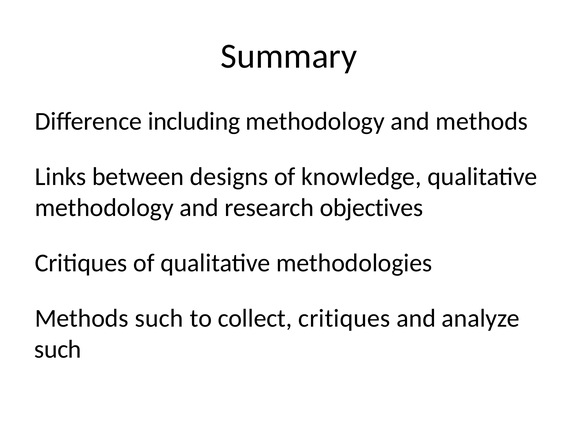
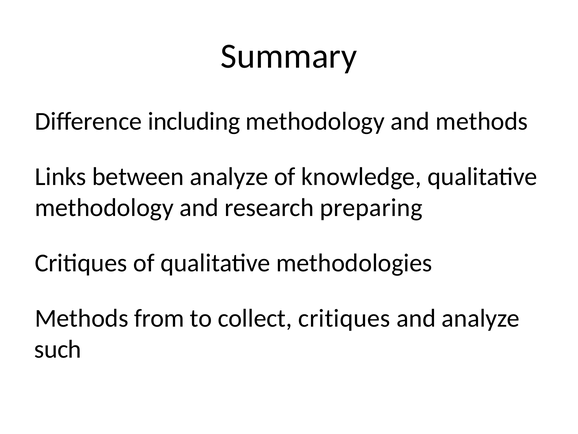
between designs: designs -> analyze
objectives: objectives -> preparing
Methods such: such -> from
